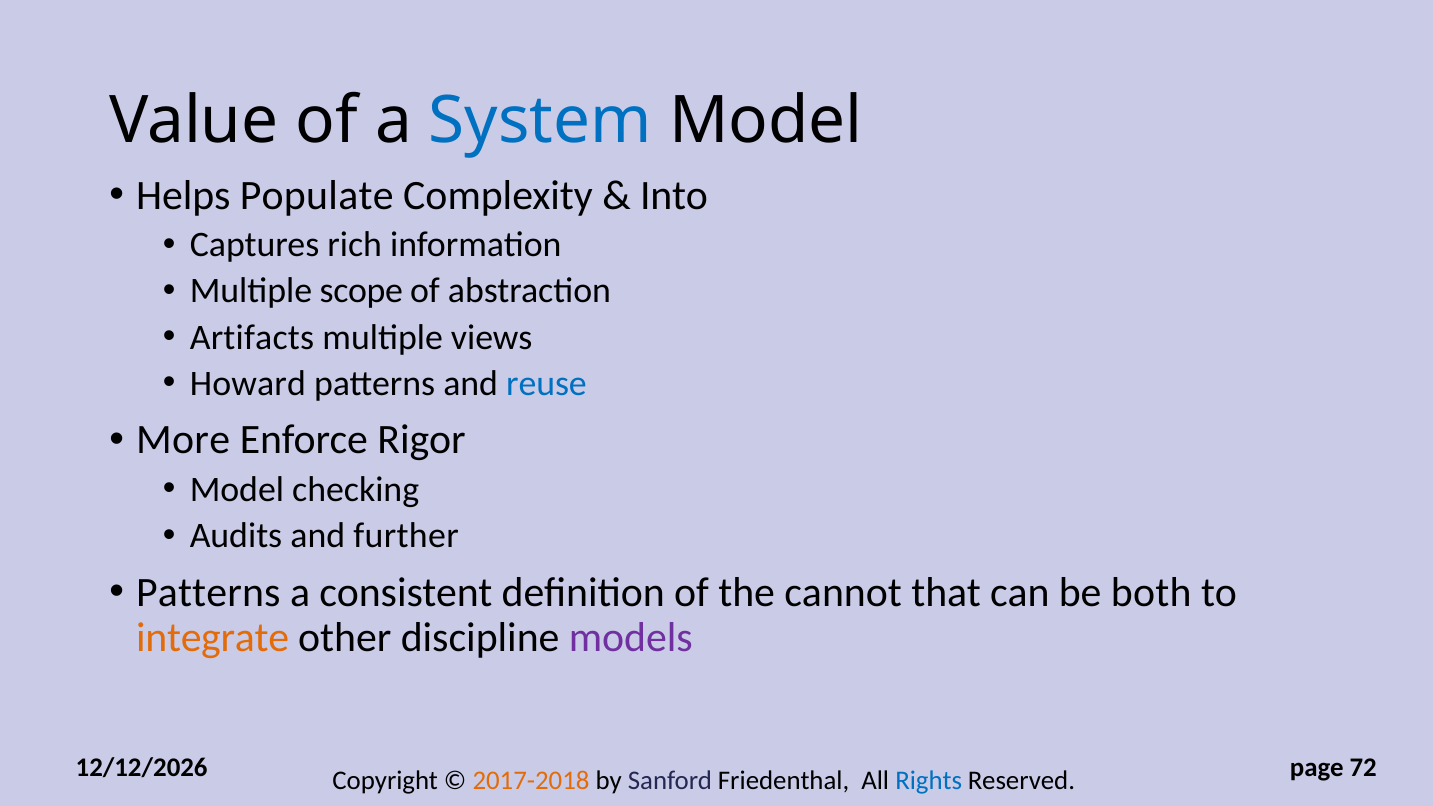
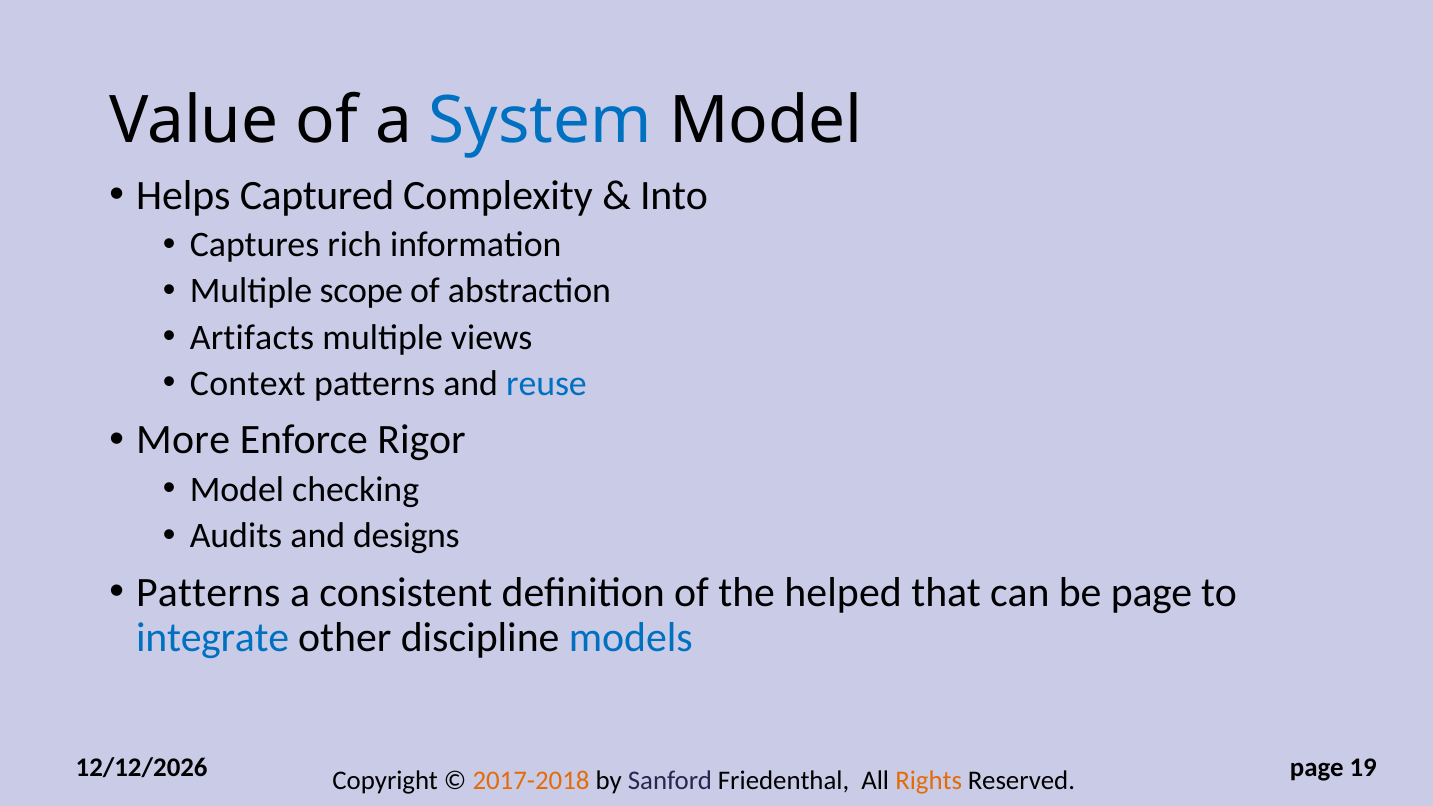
Populate: Populate -> Captured
Howard: Howard -> Context
further: further -> designs
cannot: cannot -> helped
be both: both -> page
integrate colour: orange -> blue
models colour: purple -> blue
72: 72 -> 19
Rights colour: blue -> orange
